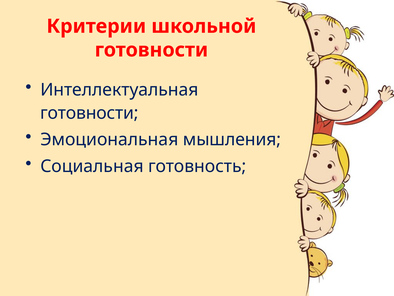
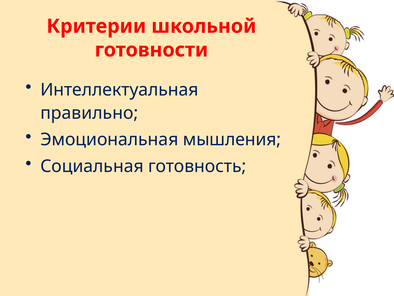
готовности at (89, 113): готовности -> правильно
